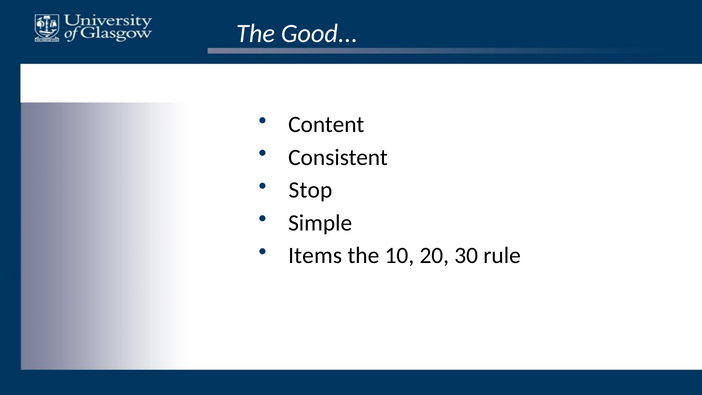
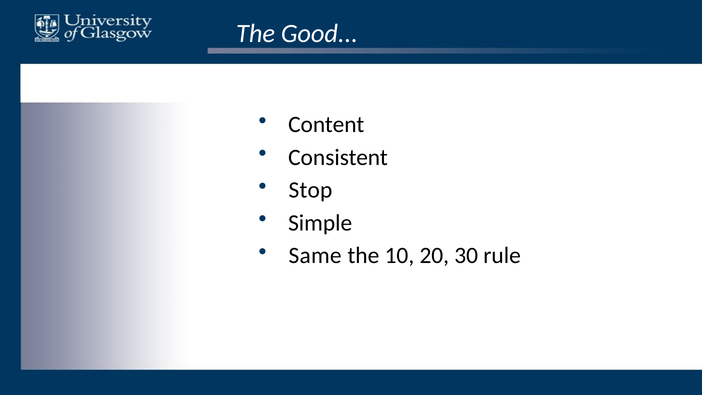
Items: Items -> Same
